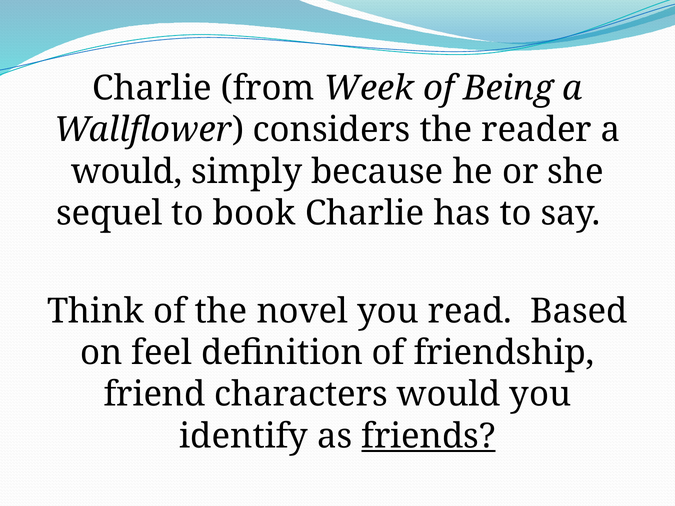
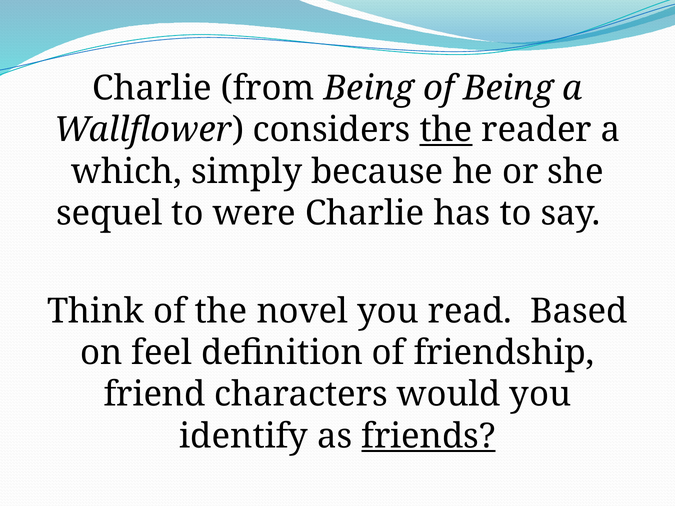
from Week: Week -> Being
the at (446, 130) underline: none -> present
would at (127, 172): would -> which
book: book -> were
